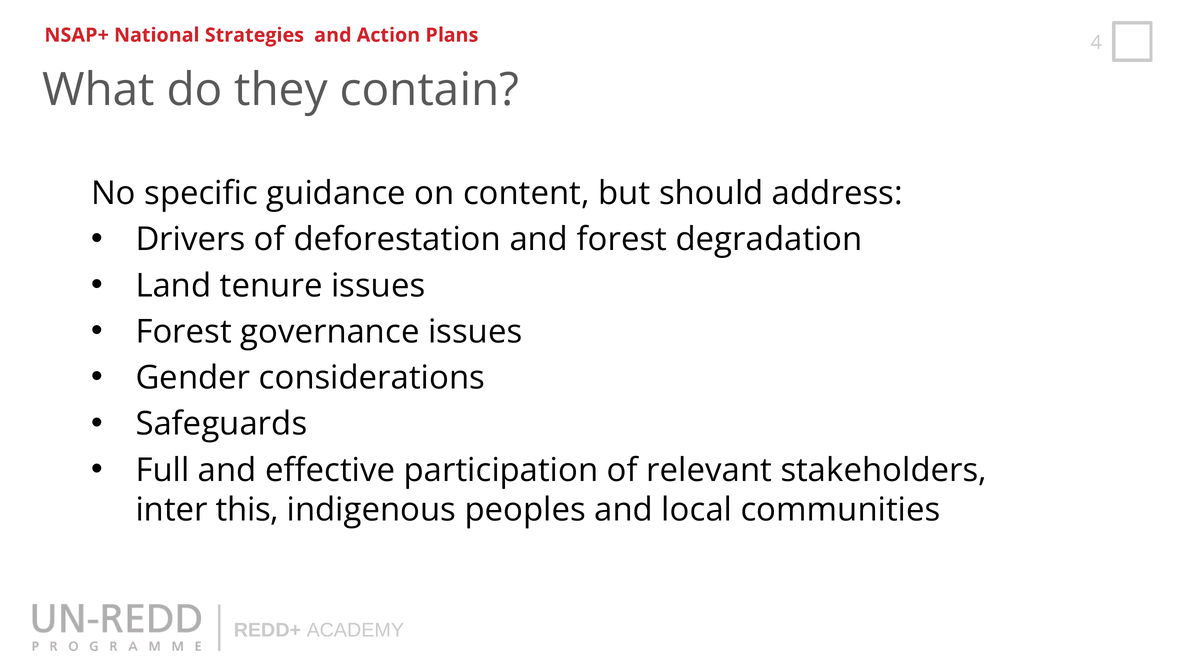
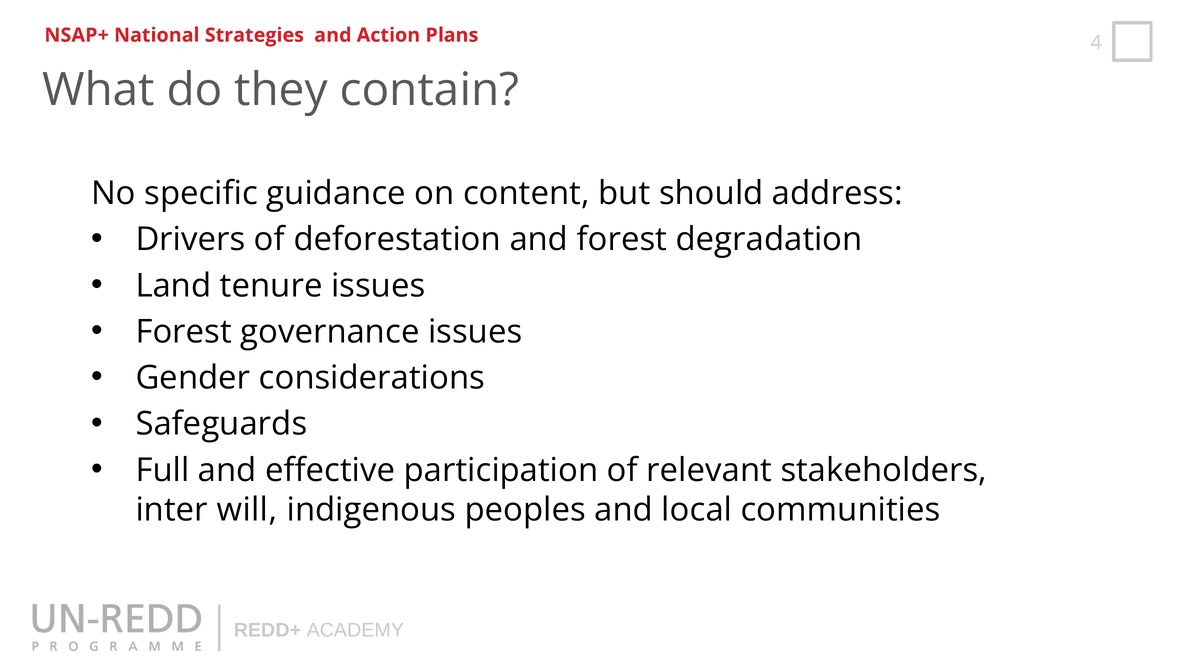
this: this -> will
